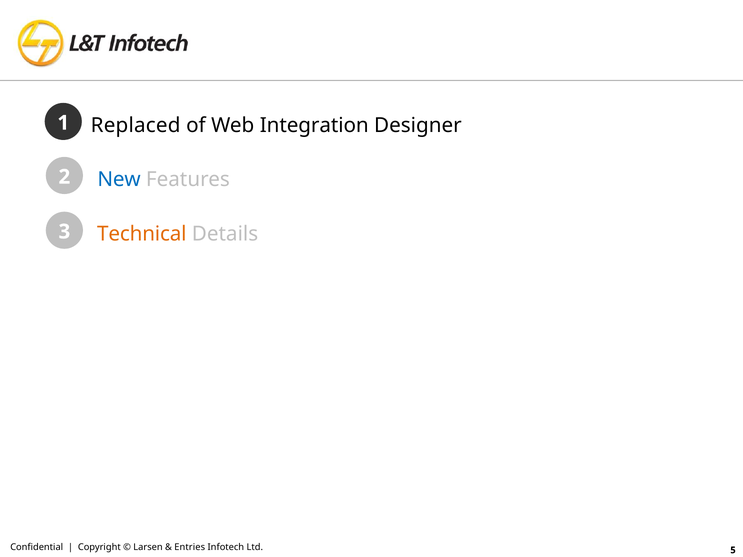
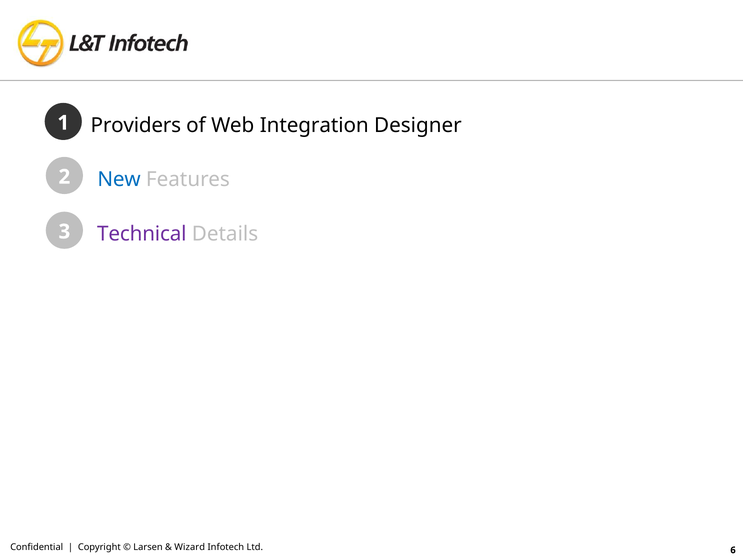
Replaced: Replaced -> Providers
Technical colour: orange -> purple
Entries: Entries -> Wizard
5: 5 -> 6
